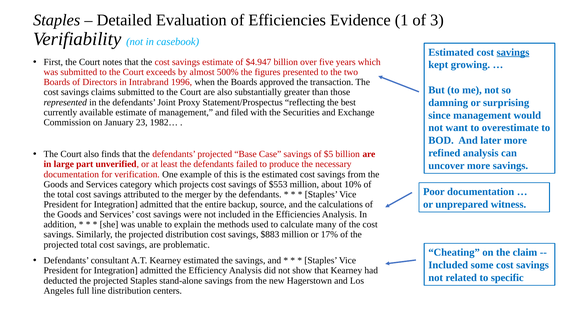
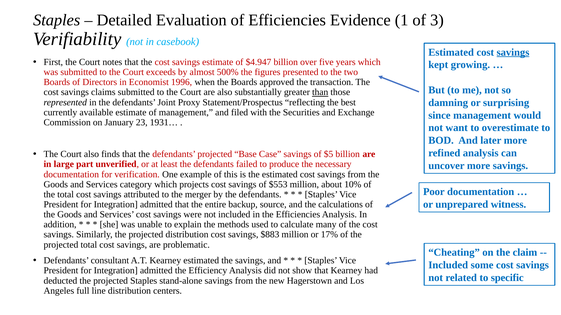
Intrabrand: Intrabrand -> Economist
than underline: none -> present
1982…: 1982… -> 1931…
